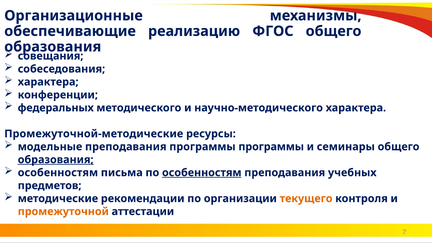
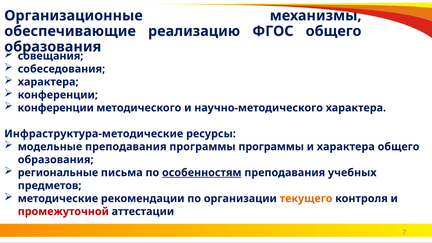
федеральных at (56, 108): федеральных -> конференции
Промежуточной-методические: Промежуточной-методические -> Инфраструктура-методические
и семинары: семинары -> характера
образования at (56, 160) underline: present -> none
особенностям at (58, 173): особенностям -> региональные
промежуточной colour: orange -> red
